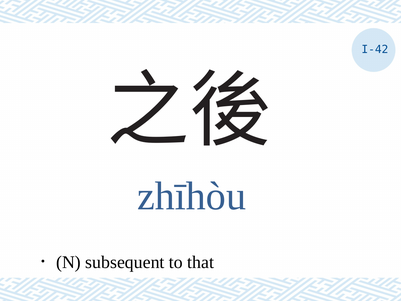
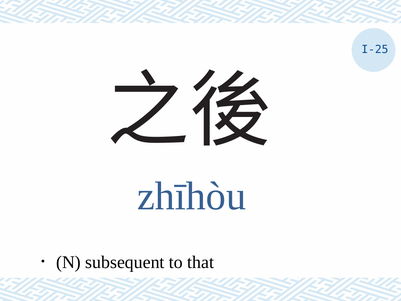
I-42: I-42 -> I-25
